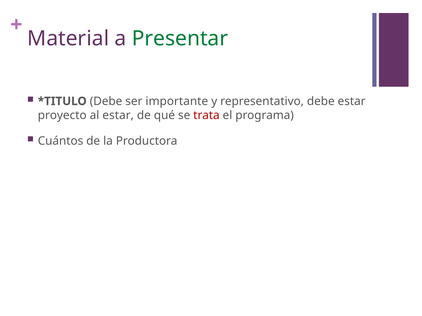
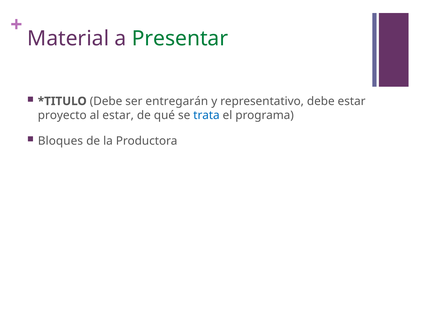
importante: importante -> entregarán
trata colour: red -> blue
Cuántos: Cuántos -> Bloques
